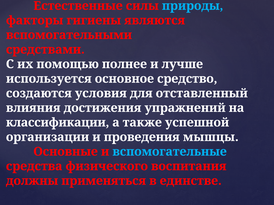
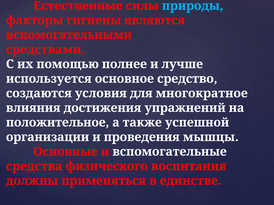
отставленный: отставленный -> многократное
классификации: классификации -> положительное
вспомогательные colour: light blue -> white
